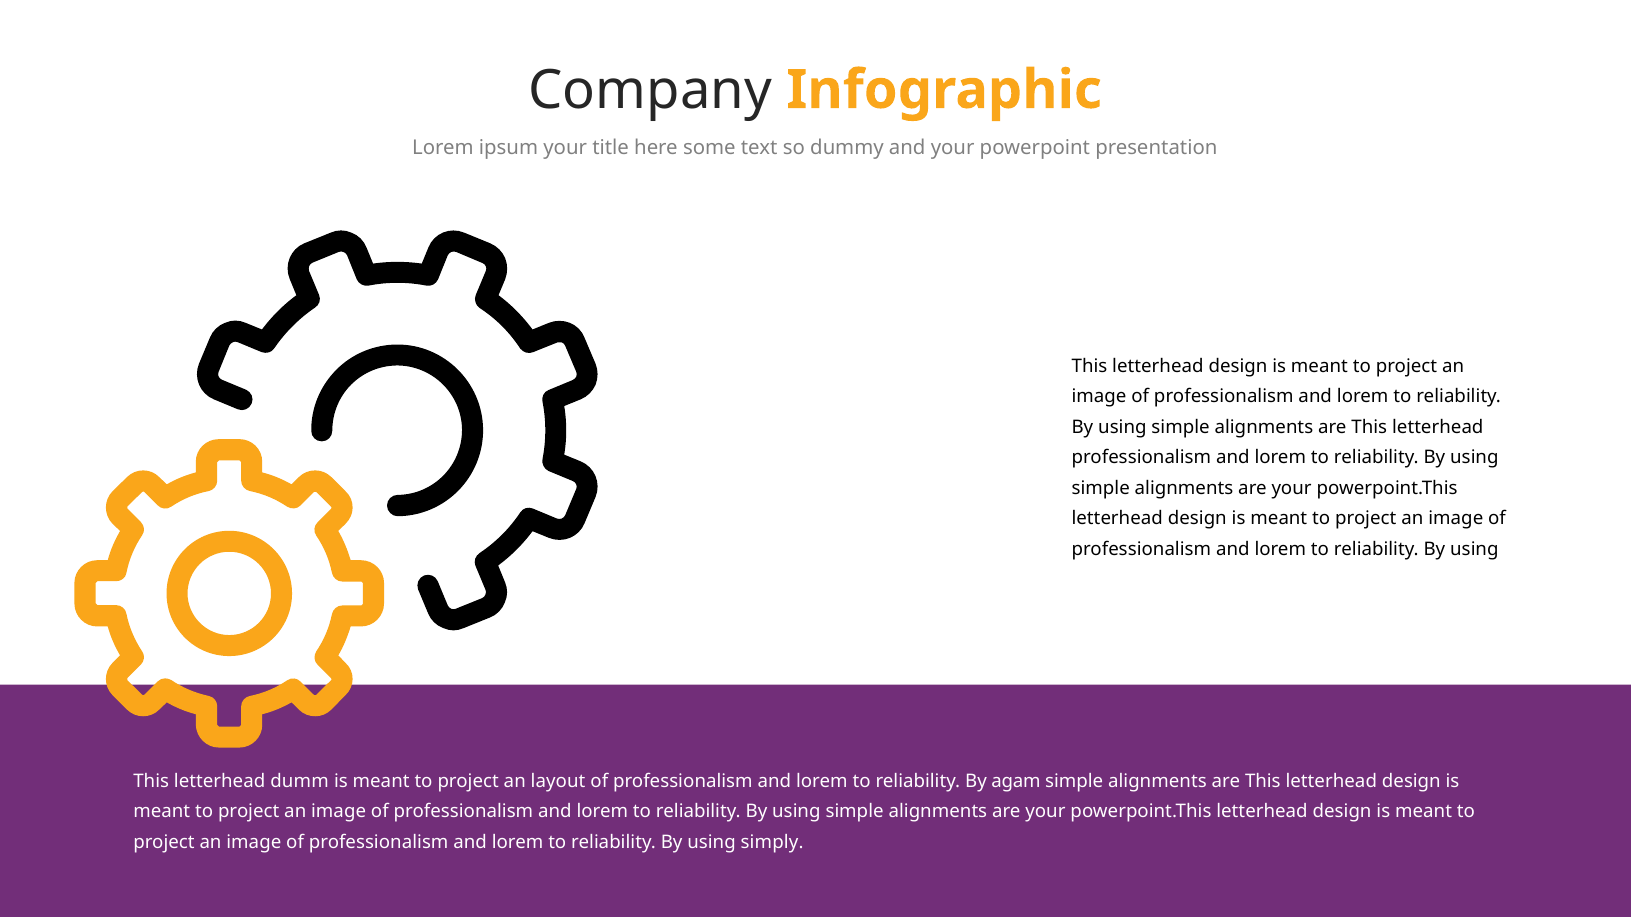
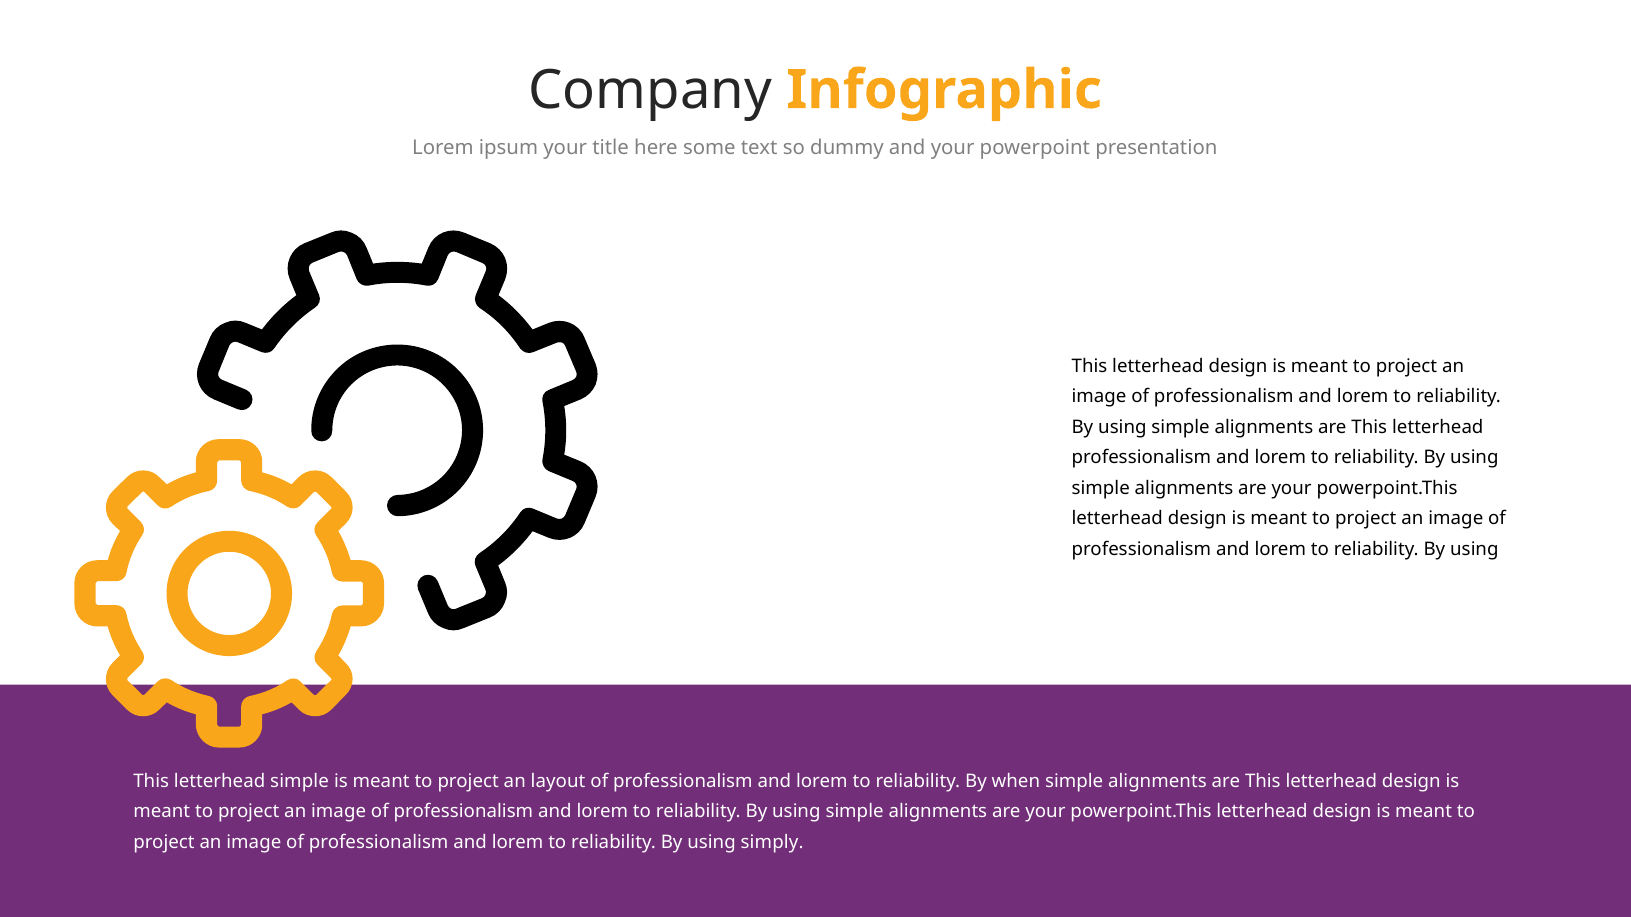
letterhead dumm: dumm -> simple
agam: agam -> when
